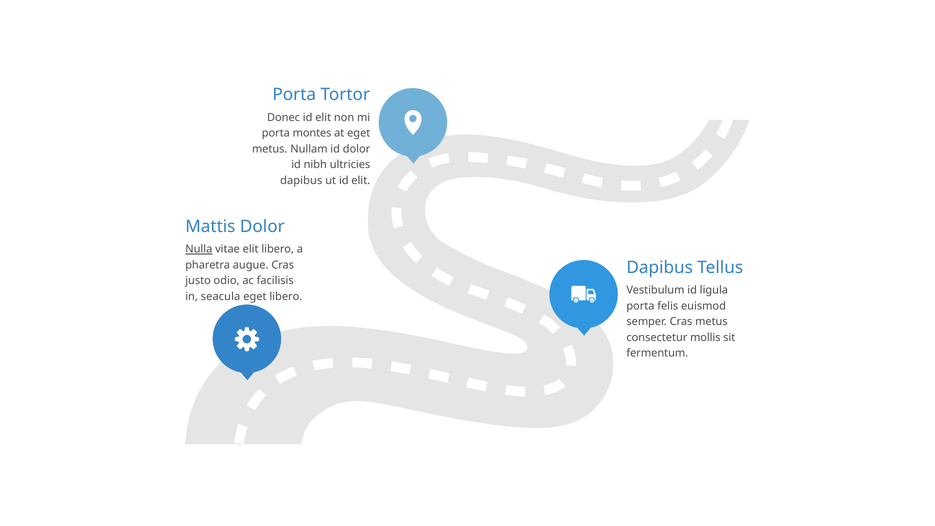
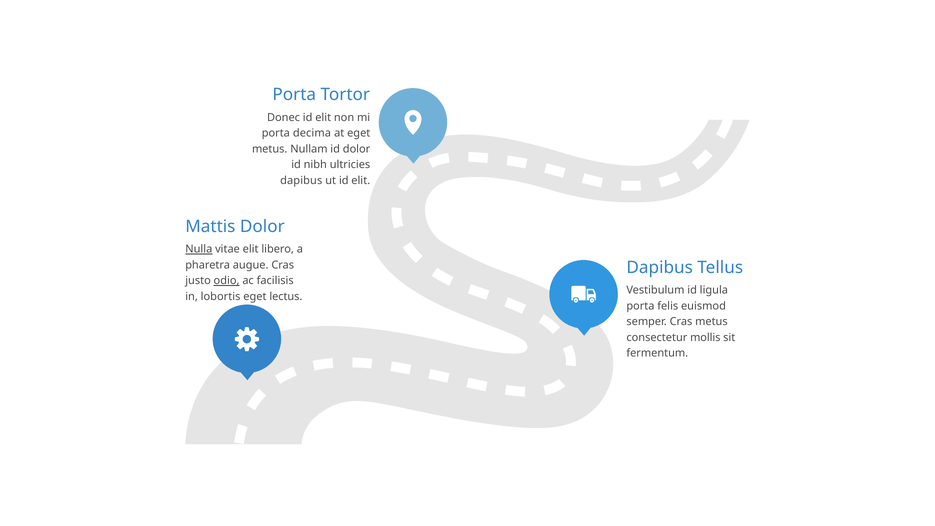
montes: montes -> decima
odio underline: none -> present
seacula: seacula -> lobortis
eget libero: libero -> lectus
